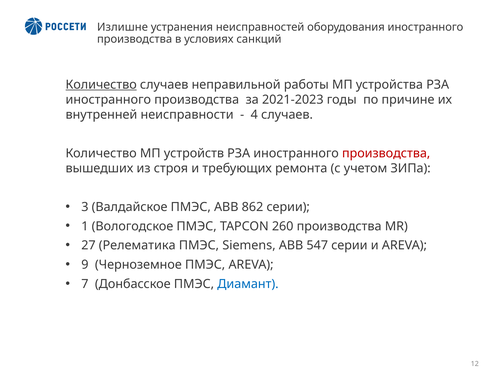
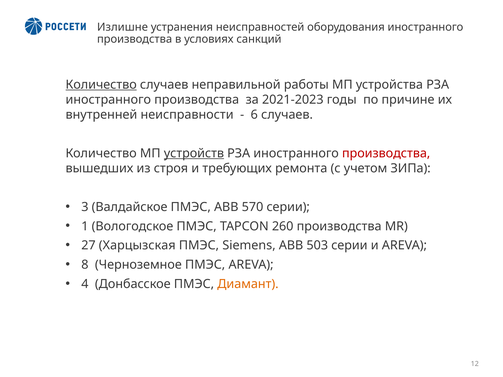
4: 4 -> 6
устройств underline: none -> present
862: 862 -> 570
Релематика: Релематика -> Харцызская
547: 547 -> 503
9: 9 -> 8
7: 7 -> 4
Диамант colour: blue -> orange
